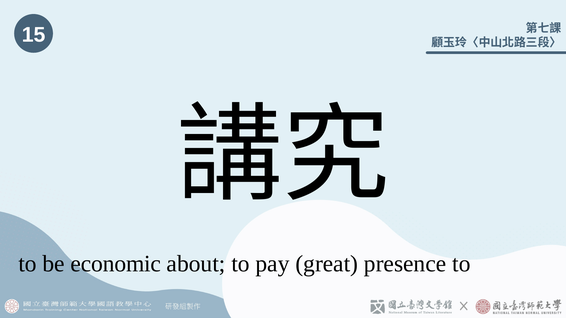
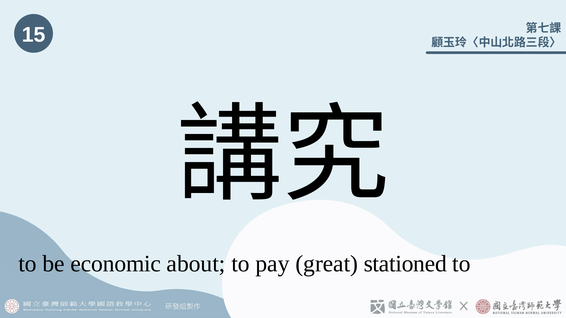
presence: presence -> stationed
